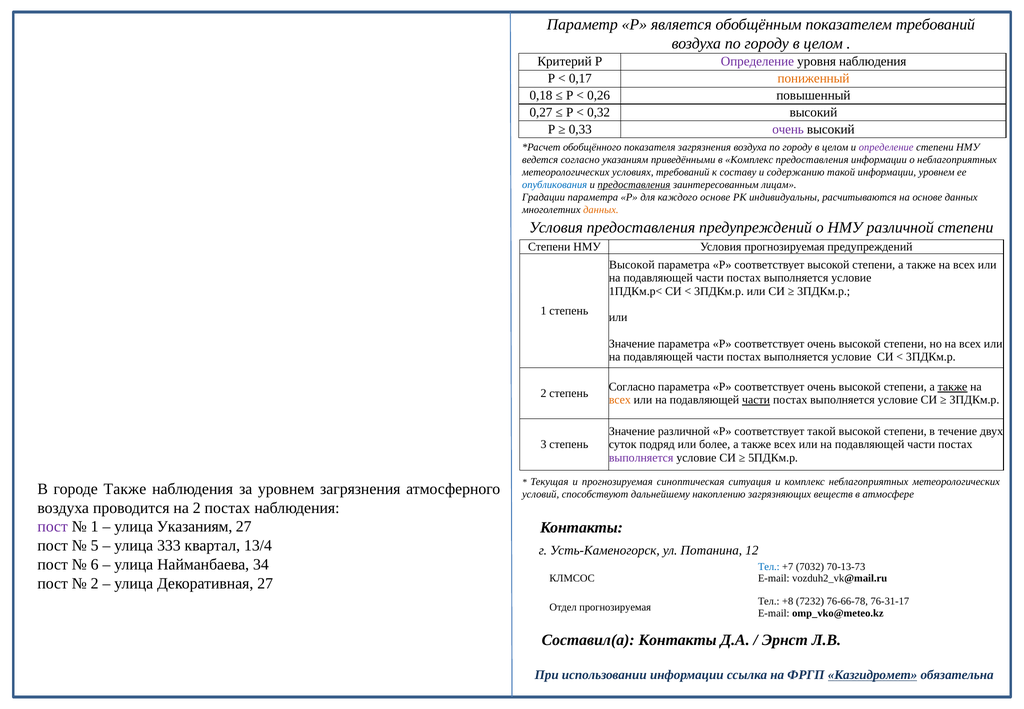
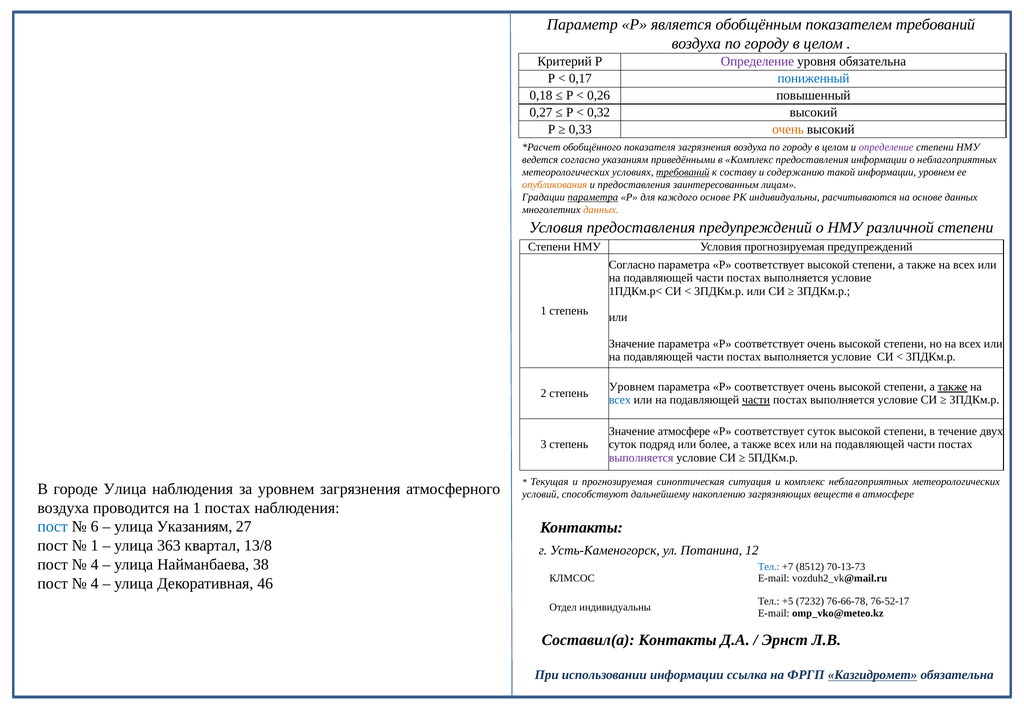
уровня наблюдения: наблюдения -> обязательна
пониженный colour: orange -> blue
очень at (788, 129) colour: purple -> orange
требований at (683, 172) underline: none -> present
опубликования colour: blue -> orange
предоставления at (634, 185) underline: present -> none
параметра at (593, 197) underline: none -> present
Высокой at (632, 265): Высокой -> Согласно
Согласно at (632, 387): Согласно -> Уровнем
всех at (620, 400) colour: orange -> blue
Значение различной: различной -> атмосфере
соответствует такой: такой -> суток
городе Также: Также -> Улица
на 2: 2 -> 1
пост at (53, 527) colour: purple -> blue
1 at (95, 527): 1 -> 6
5 at (95, 546): 5 -> 1
333: 333 -> 363
13/4: 13/4 -> 13/8
6 at (95, 565): 6 -> 4
34: 34 -> 38
7032: 7032 -> 8512
2 at (95, 583): 2 -> 4
Декоративная 27: 27 -> 46
+8: +8 -> +5
76-31-17: 76-31-17 -> 76-52-17
Отдел прогнозируемая: прогнозируемая -> индивидуальны
